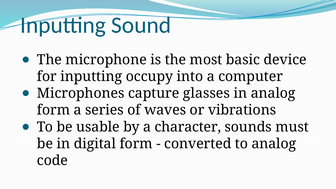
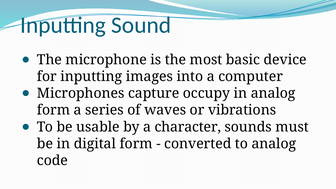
occupy: occupy -> images
glasses: glasses -> occupy
